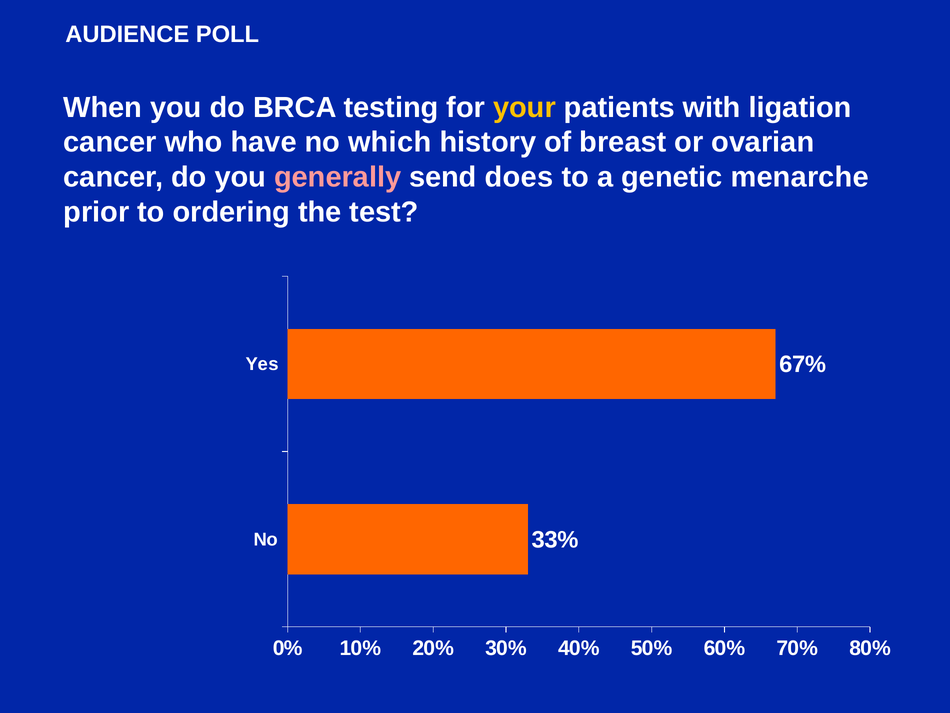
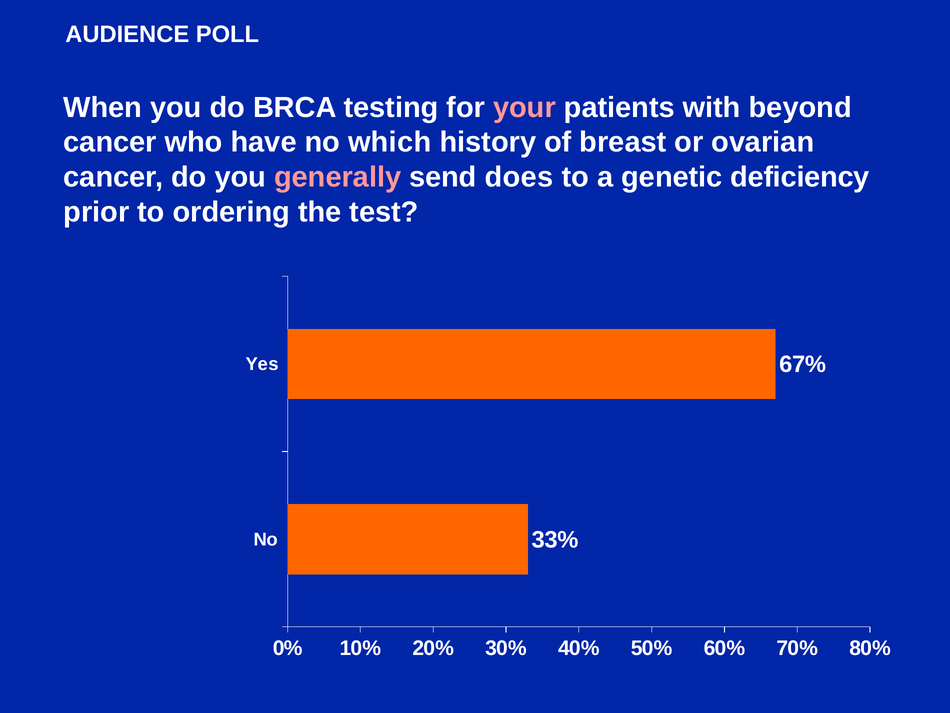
your colour: yellow -> pink
ligation: ligation -> beyond
menarche: menarche -> deficiency
